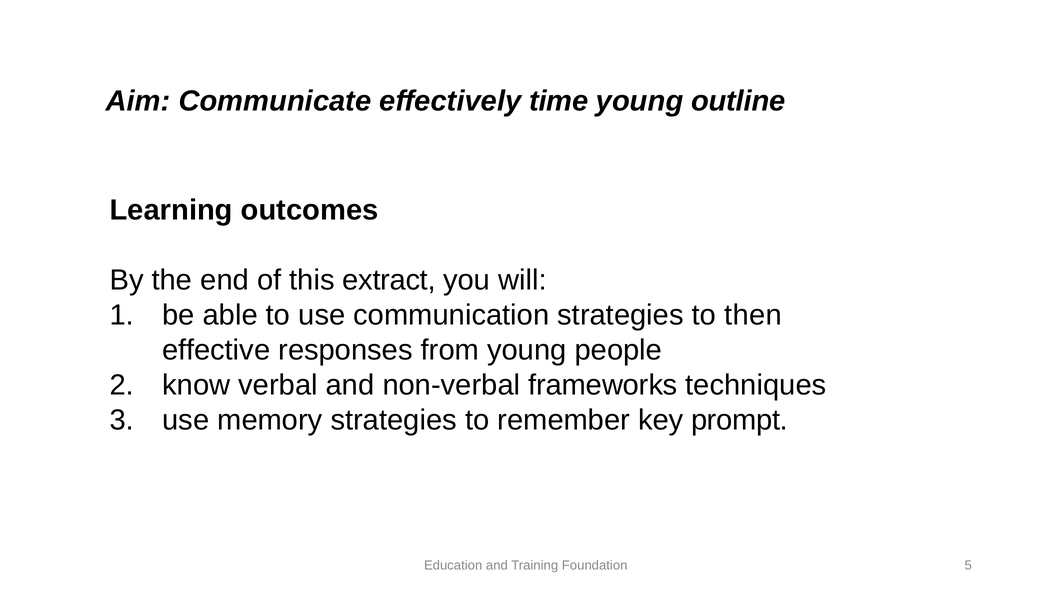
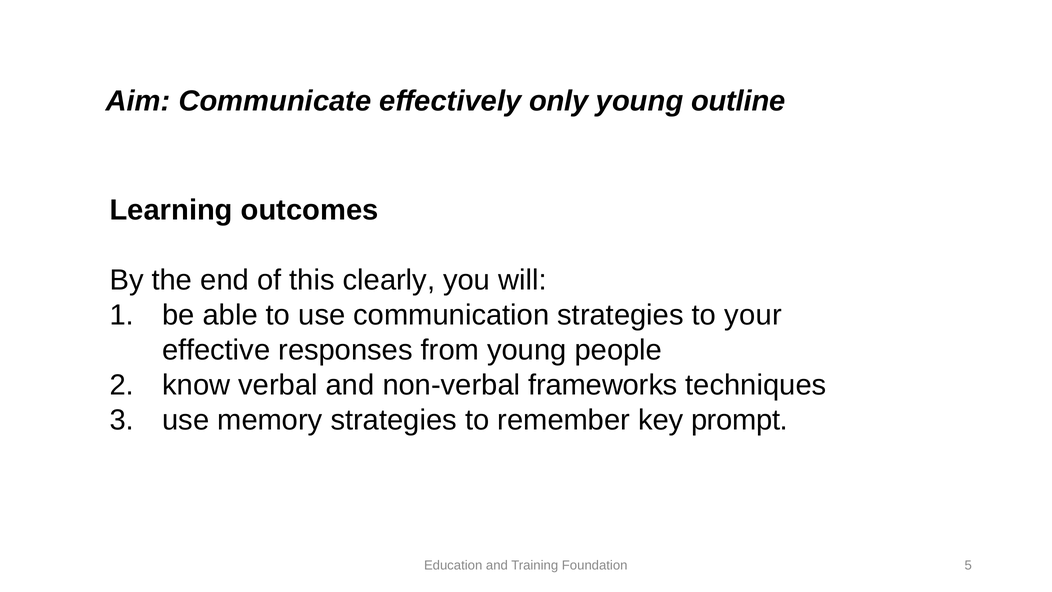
time: time -> only
extract: extract -> clearly
then: then -> your
